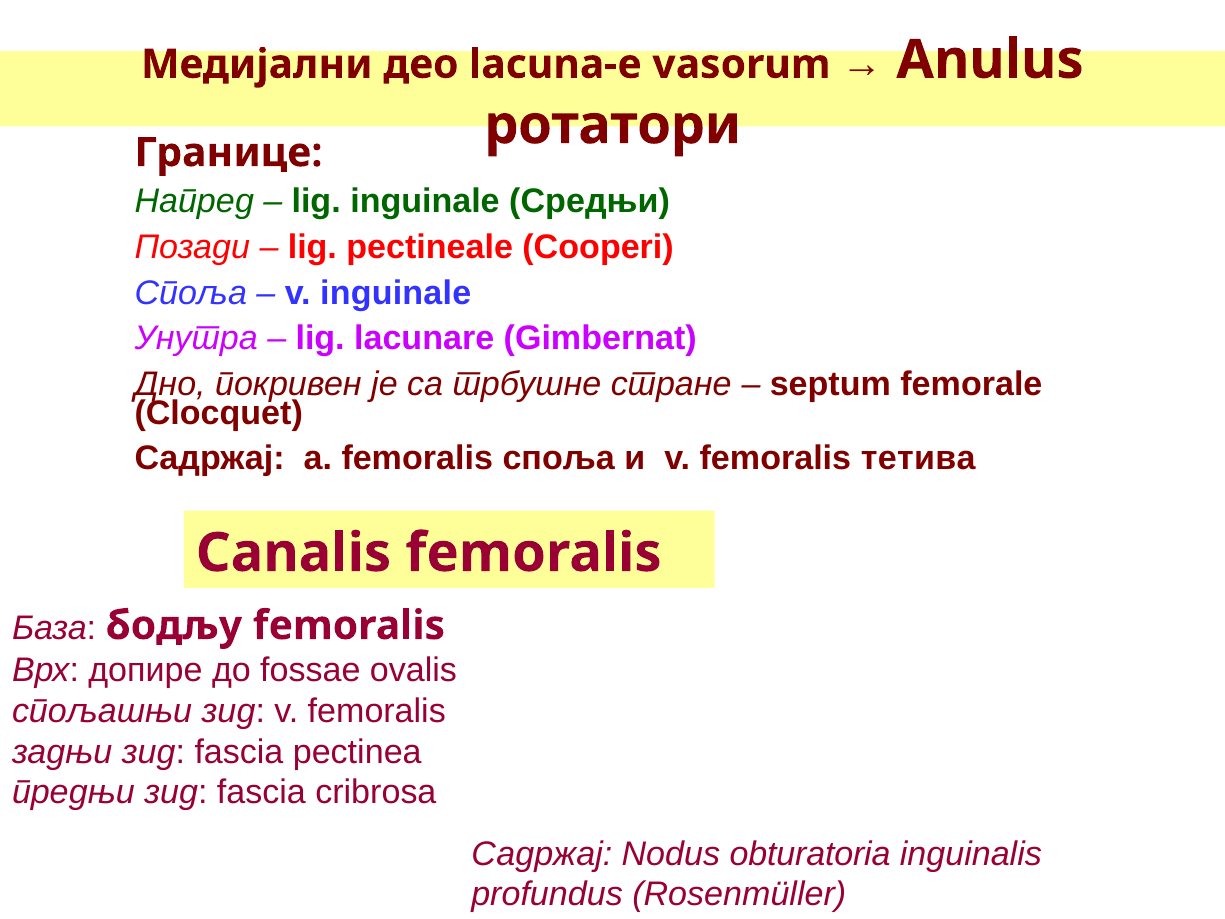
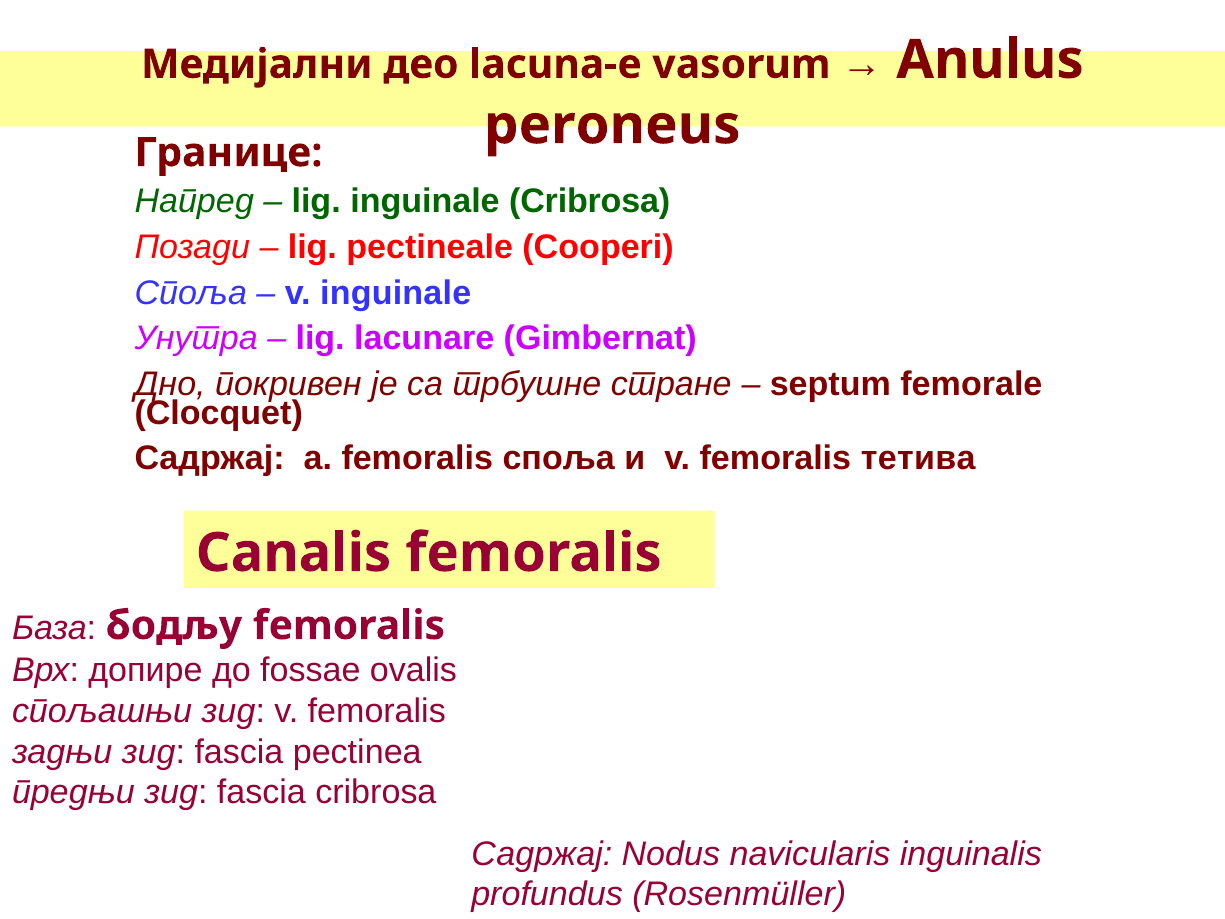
ротатори: ротатори -> peroneus
inguinale Средњи: Средњи -> Cribrosa
obturatoria: obturatoria -> navicularis
